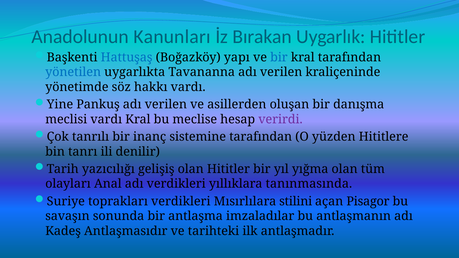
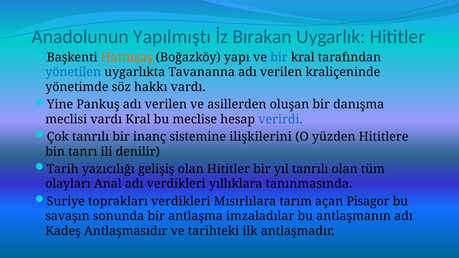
Kanunları: Kanunları -> Yapılmıştı
Hattuşaş colour: blue -> orange
verirdi colour: purple -> blue
sistemine tarafından: tarafından -> ilişkilerini
yıl yığma: yığma -> tanrılı
stilini: stilini -> tarım
